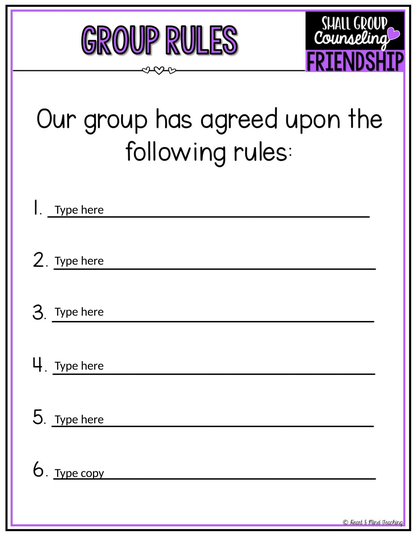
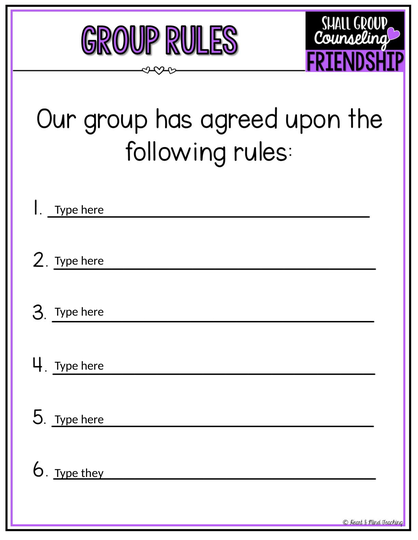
copy: copy -> they
